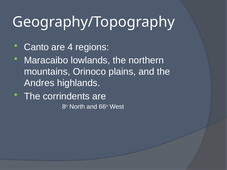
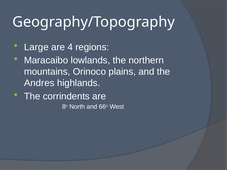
Canto: Canto -> Large
